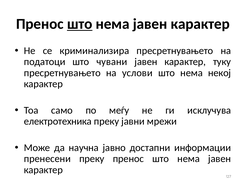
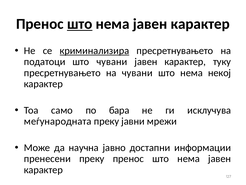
криминализира underline: none -> present
на услови: услови -> чувани
меѓу: меѓу -> бара
електротехника: електротехника -> меѓународната
